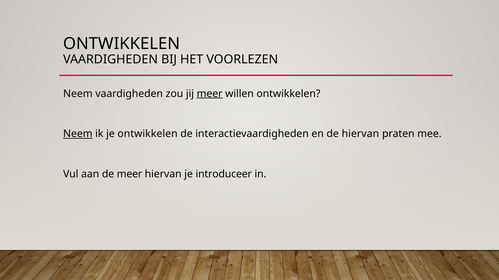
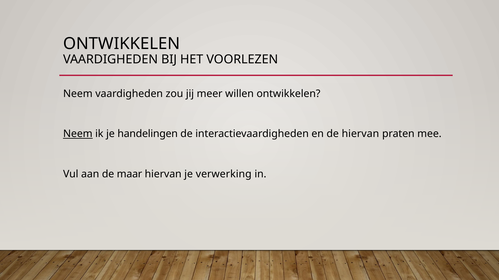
meer at (210, 94) underline: present -> none
je ontwikkelen: ontwikkelen -> handelingen
de meer: meer -> maar
introduceer: introduceer -> verwerking
